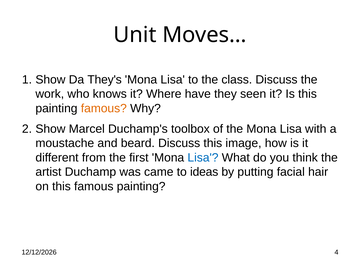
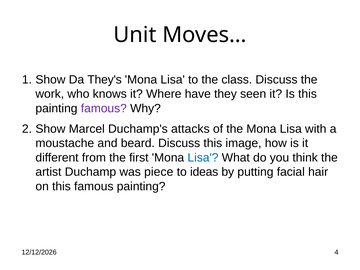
famous at (104, 108) colour: orange -> purple
toolbox: toolbox -> attacks
came: came -> piece
